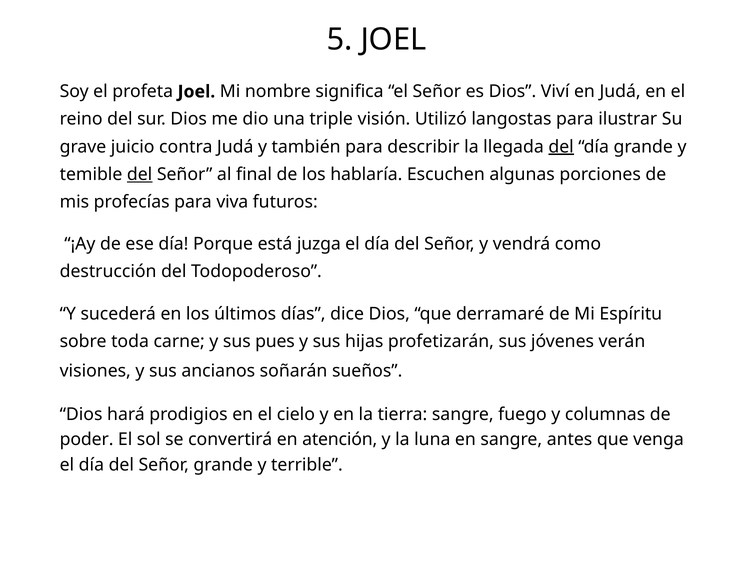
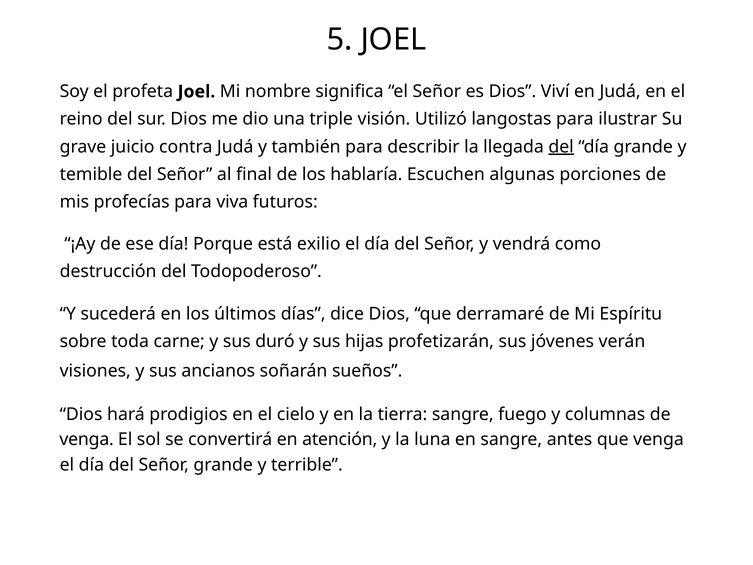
del at (140, 174) underline: present -> none
juzga: juzga -> exilio
pues: pues -> duró
poder at (87, 439): poder -> venga
